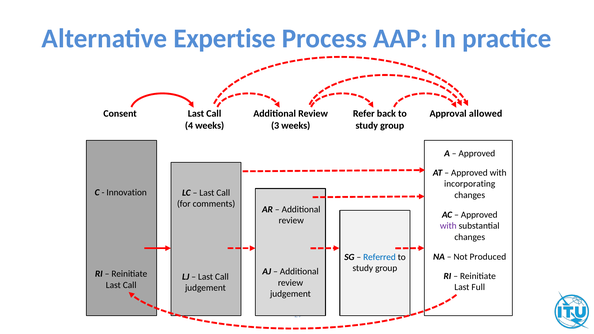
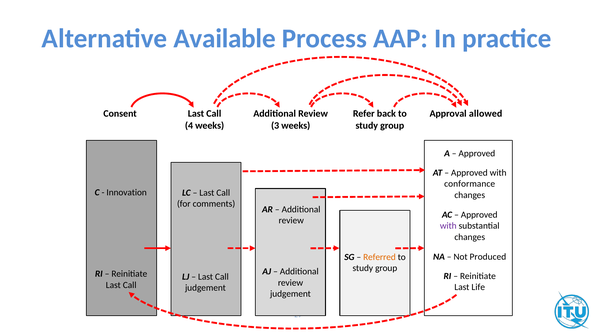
Expertise: Expertise -> Available
incorporating: incorporating -> conformance
Referred colour: blue -> orange
Full: Full -> Life
